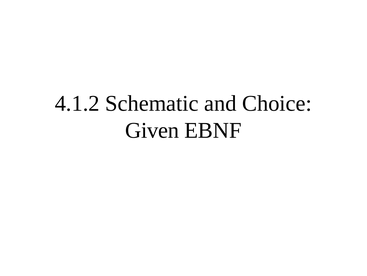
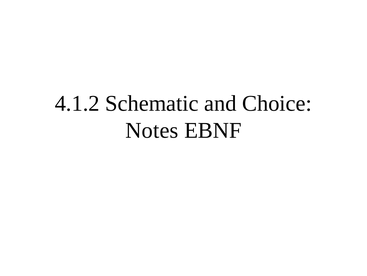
Given: Given -> Notes
